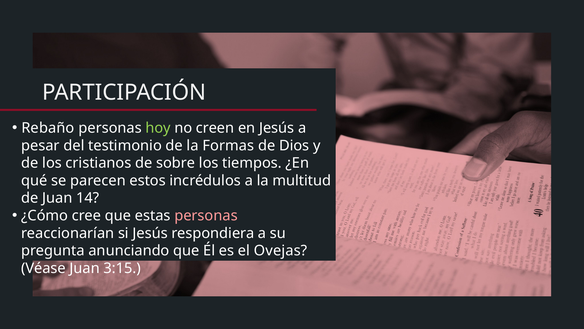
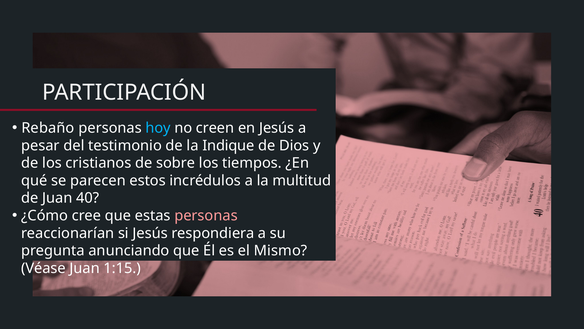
hoy colour: light green -> light blue
Formas: Formas -> Indique
14: 14 -> 40
Ovejas: Ovejas -> Mismo
3:15: 3:15 -> 1:15
